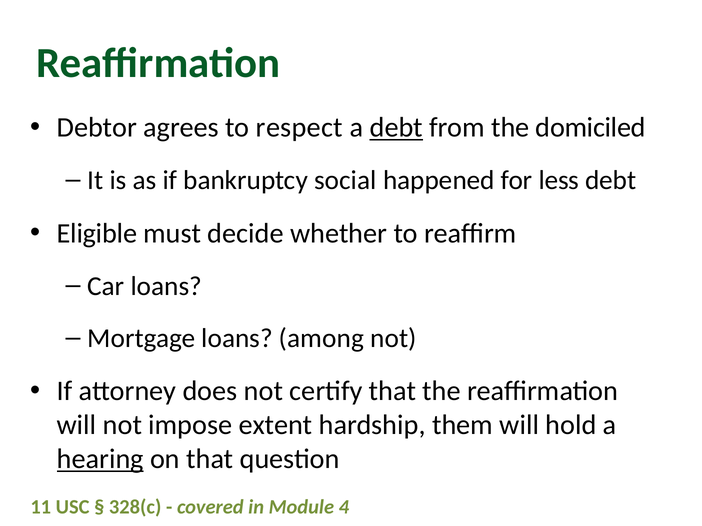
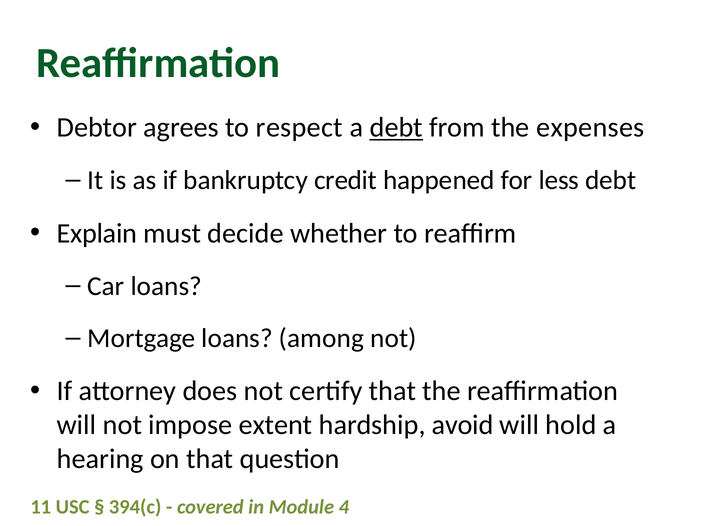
domiciled: domiciled -> expenses
social: social -> credit
Eligible: Eligible -> Explain
them: them -> avoid
hearing underline: present -> none
328(c: 328(c -> 394(c
